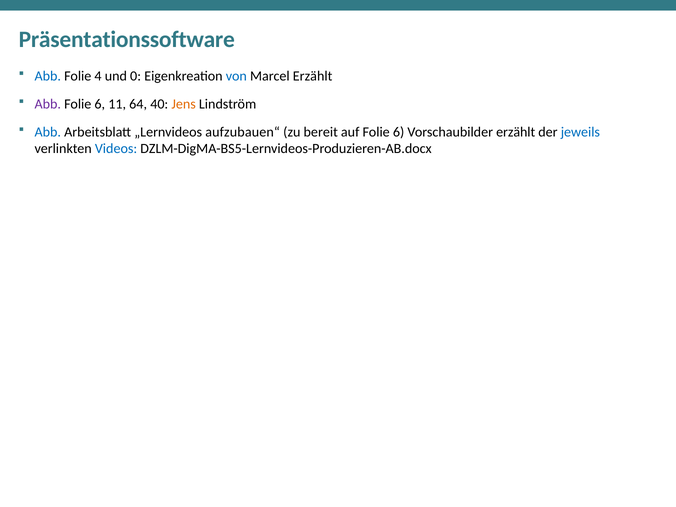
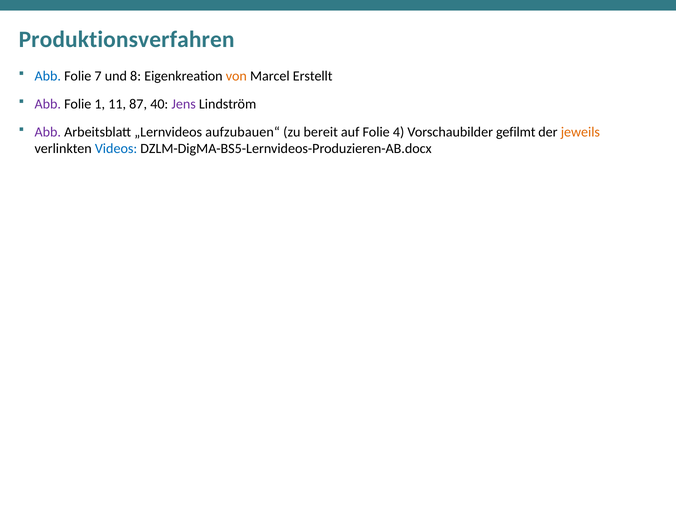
Präsentationssoftware: Präsentationssoftware -> Produktionsverfahren
4: 4 -> 7
0: 0 -> 8
von colour: blue -> orange
Marcel Erzählt: Erzählt -> Erstellt
6 at (100, 104): 6 -> 1
64: 64 -> 87
Jens colour: orange -> purple
Abb at (48, 132) colour: blue -> purple
auf Folie 6: 6 -> 4
Vorschaubilder erzählt: erzählt -> gefilmt
jeweils colour: blue -> orange
